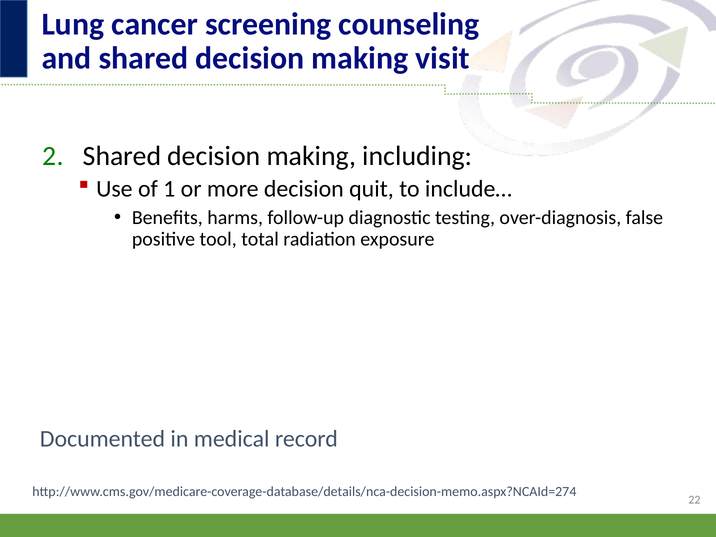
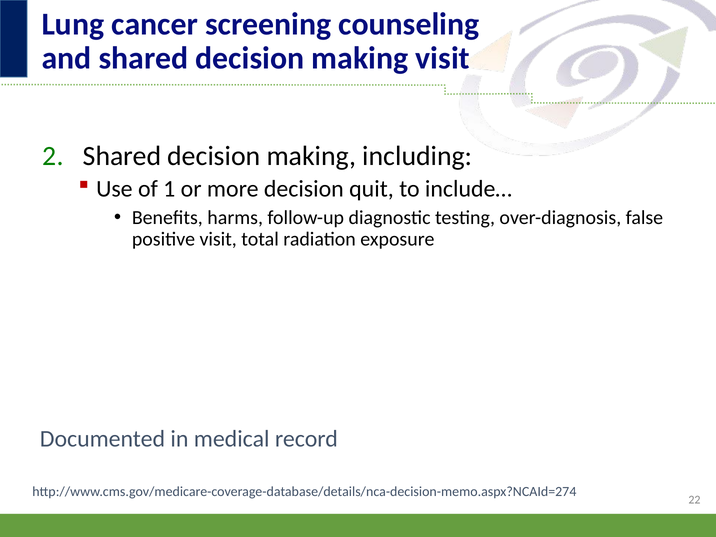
positive tool: tool -> visit
